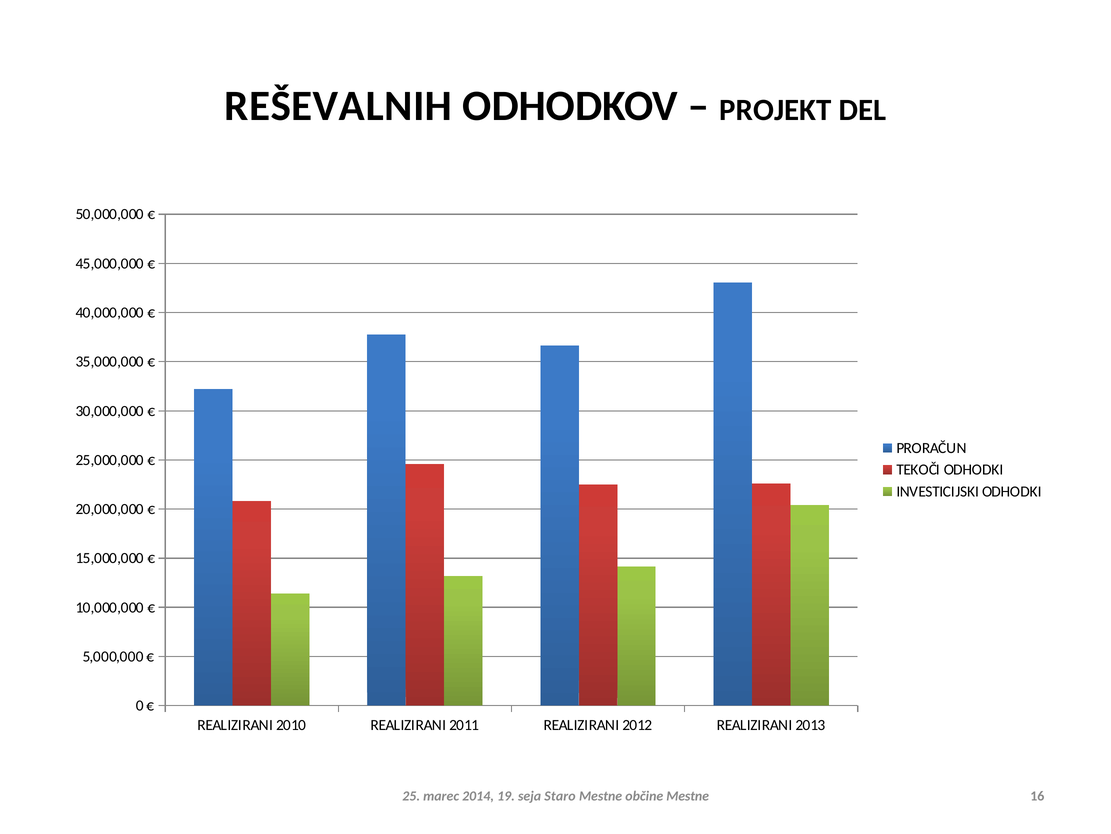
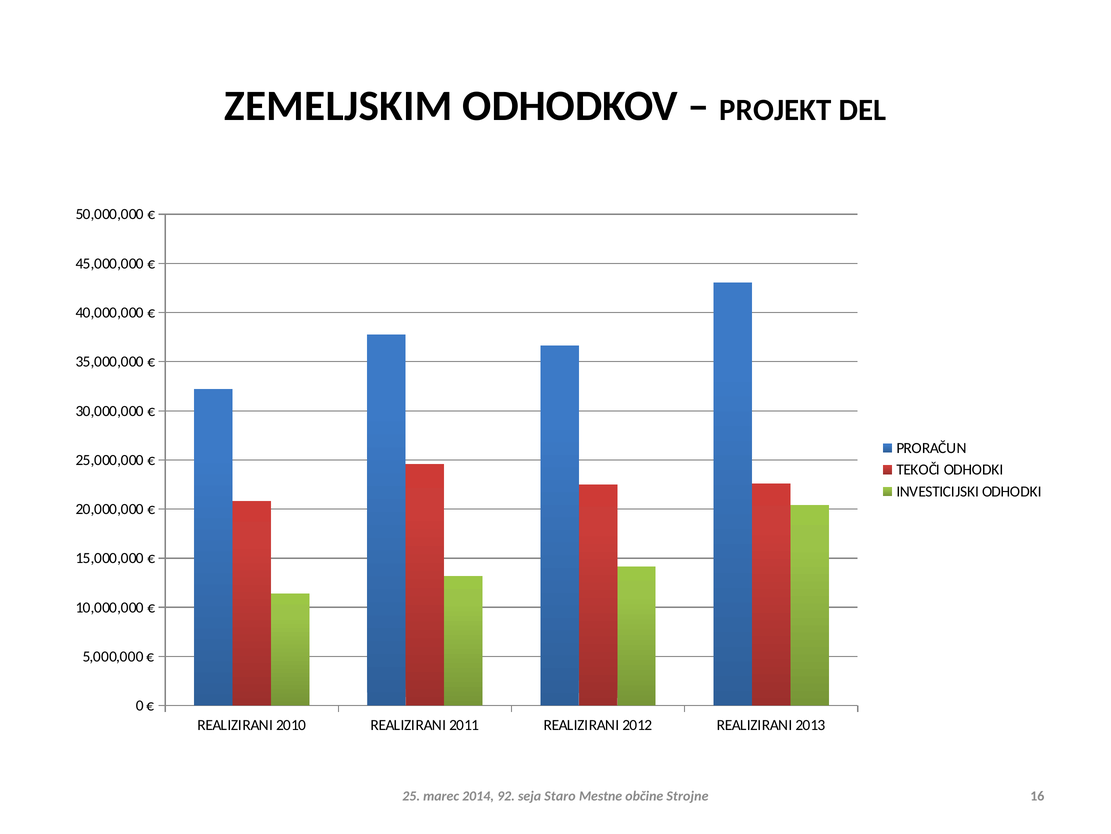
REŠEVALNIH: REŠEVALNIH -> ZEMELJSKIM
19: 19 -> 92
občine Mestne: Mestne -> Strojne
